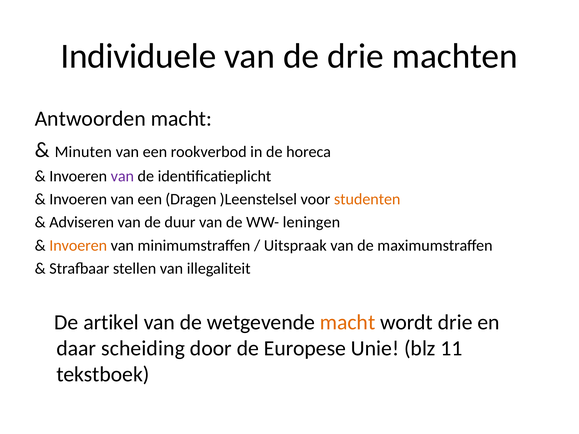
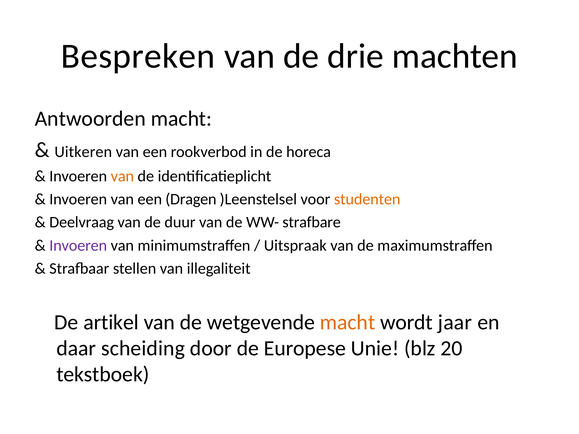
Individuele: Individuele -> Bespreken
Minuten: Minuten -> Uitkeren
van at (122, 176) colour: purple -> orange
Adviseren: Adviseren -> Deelvraag
leningen: leningen -> strafbare
Invoeren at (78, 246) colour: orange -> purple
wordt drie: drie -> jaar
11: 11 -> 20
